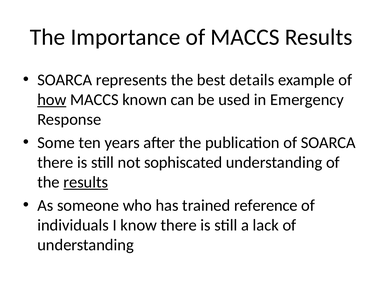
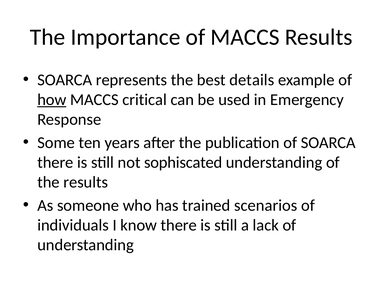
known: known -> critical
results at (86, 182) underline: present -> none
reference: reference -> scenarios
